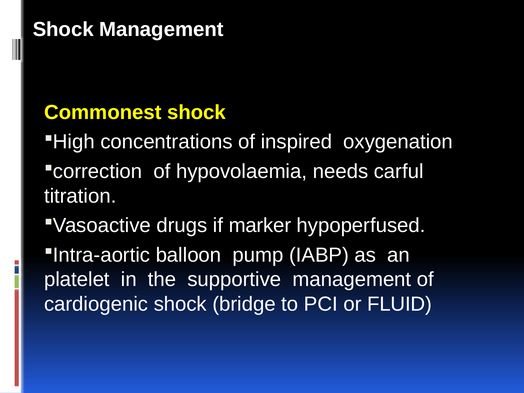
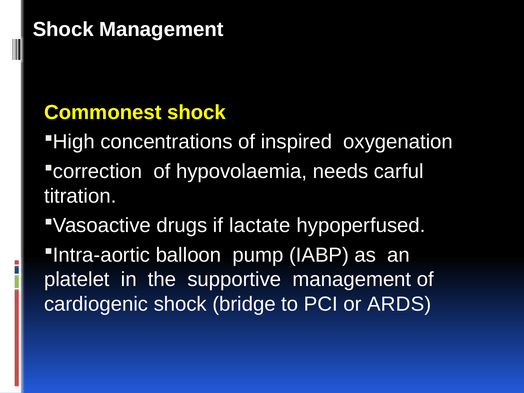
marker: marker -> lactate
FLUID: FLUID -> ARDS
